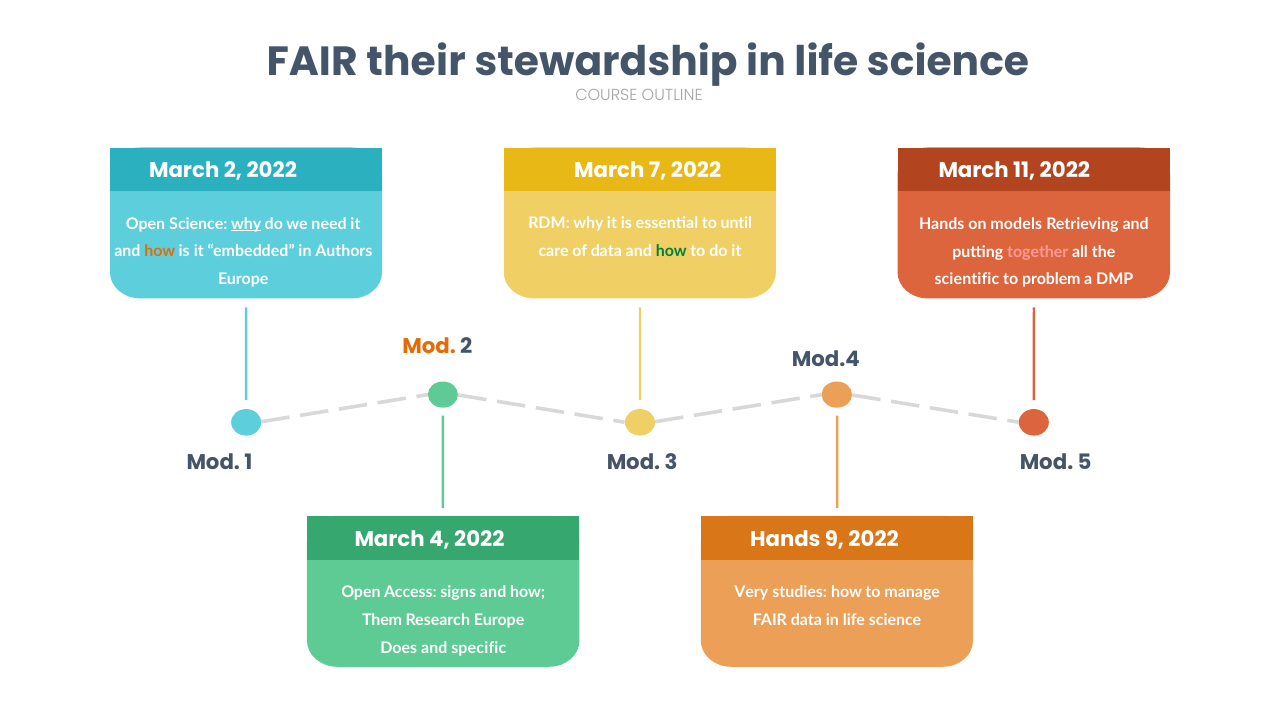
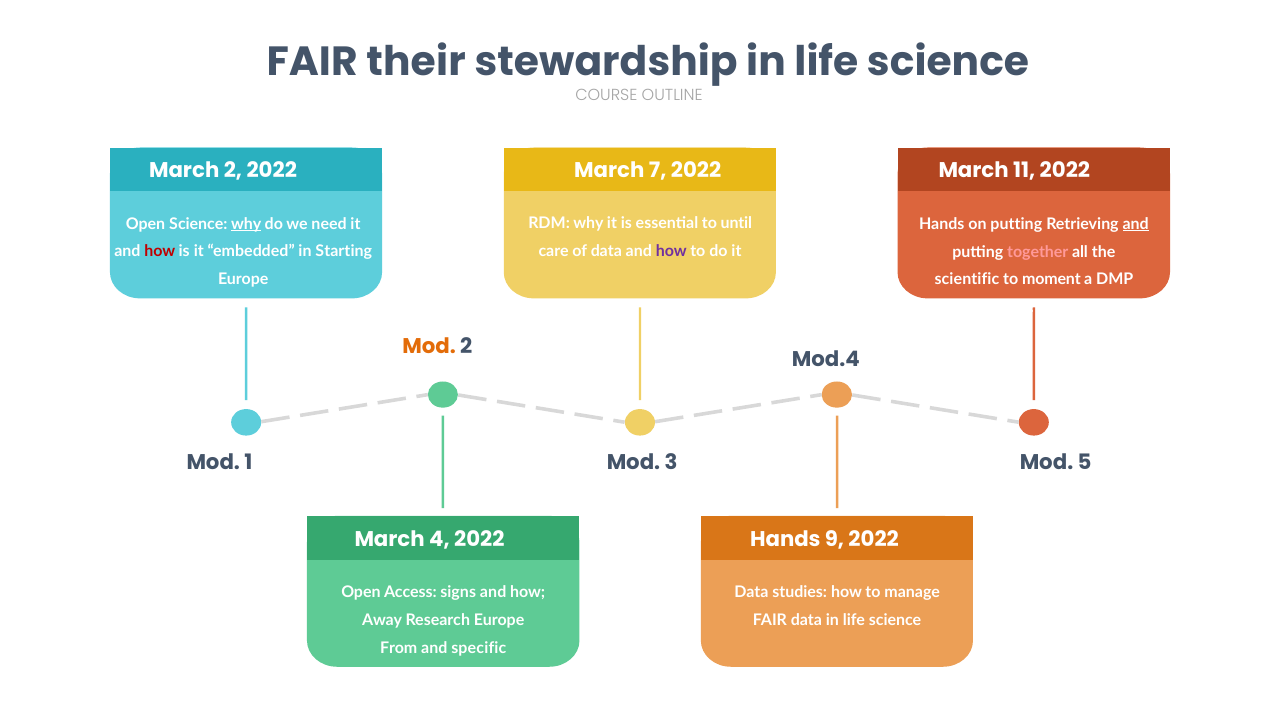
on models: models -> putting
and at (1136, 224) underline: none -> present
how at (671, 251) colour: green -> purple
how at (160, 252) colour: orange -> red
Authors: Authors -> Starting
problem: problem -> moment
Very at (751, 592): Very -> Data
Them: Them -> Away
Does: Does -> From
